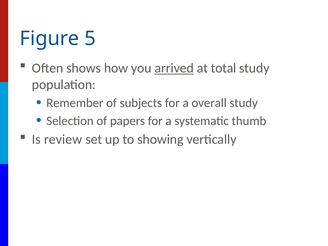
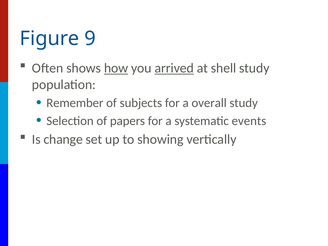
5: 5 -> 9
how underline: none -> present
total: total -> shell
thumb: thumb -> events
review: review -> change
